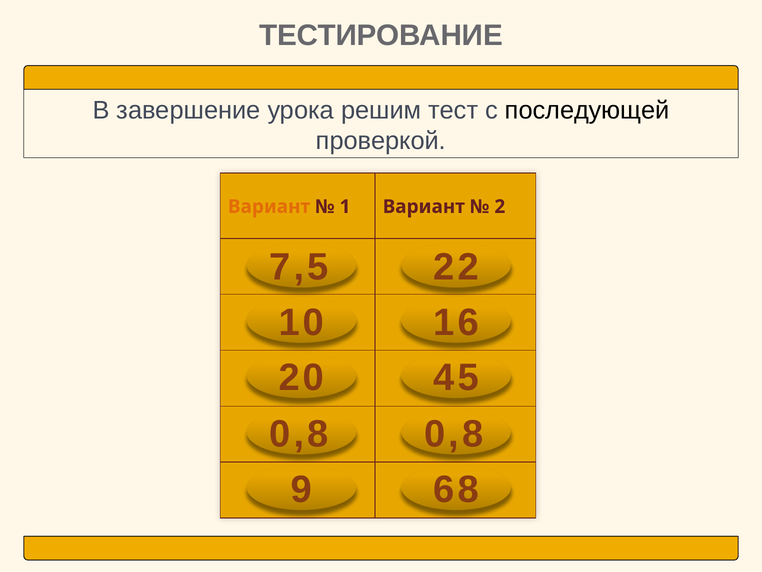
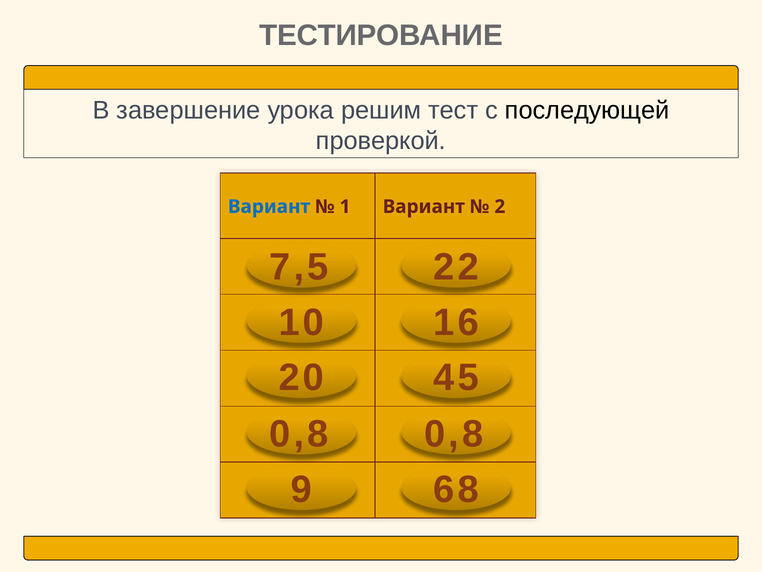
Вариант at (269, 206) colour: orange -> blue
